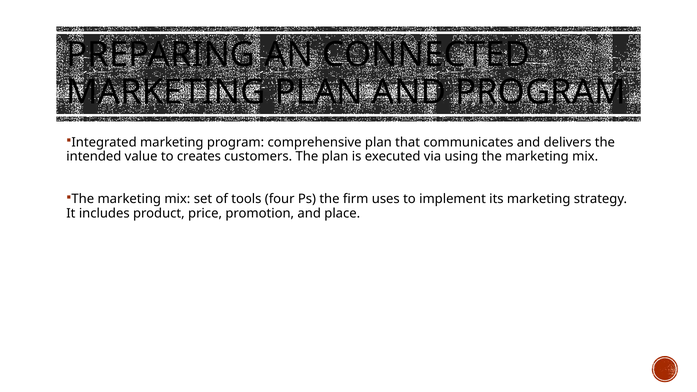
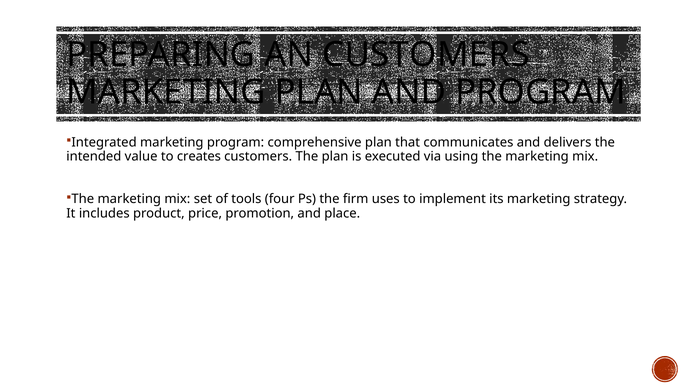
AN CONNECTED: CONNECTED -> CUSTOMERS
